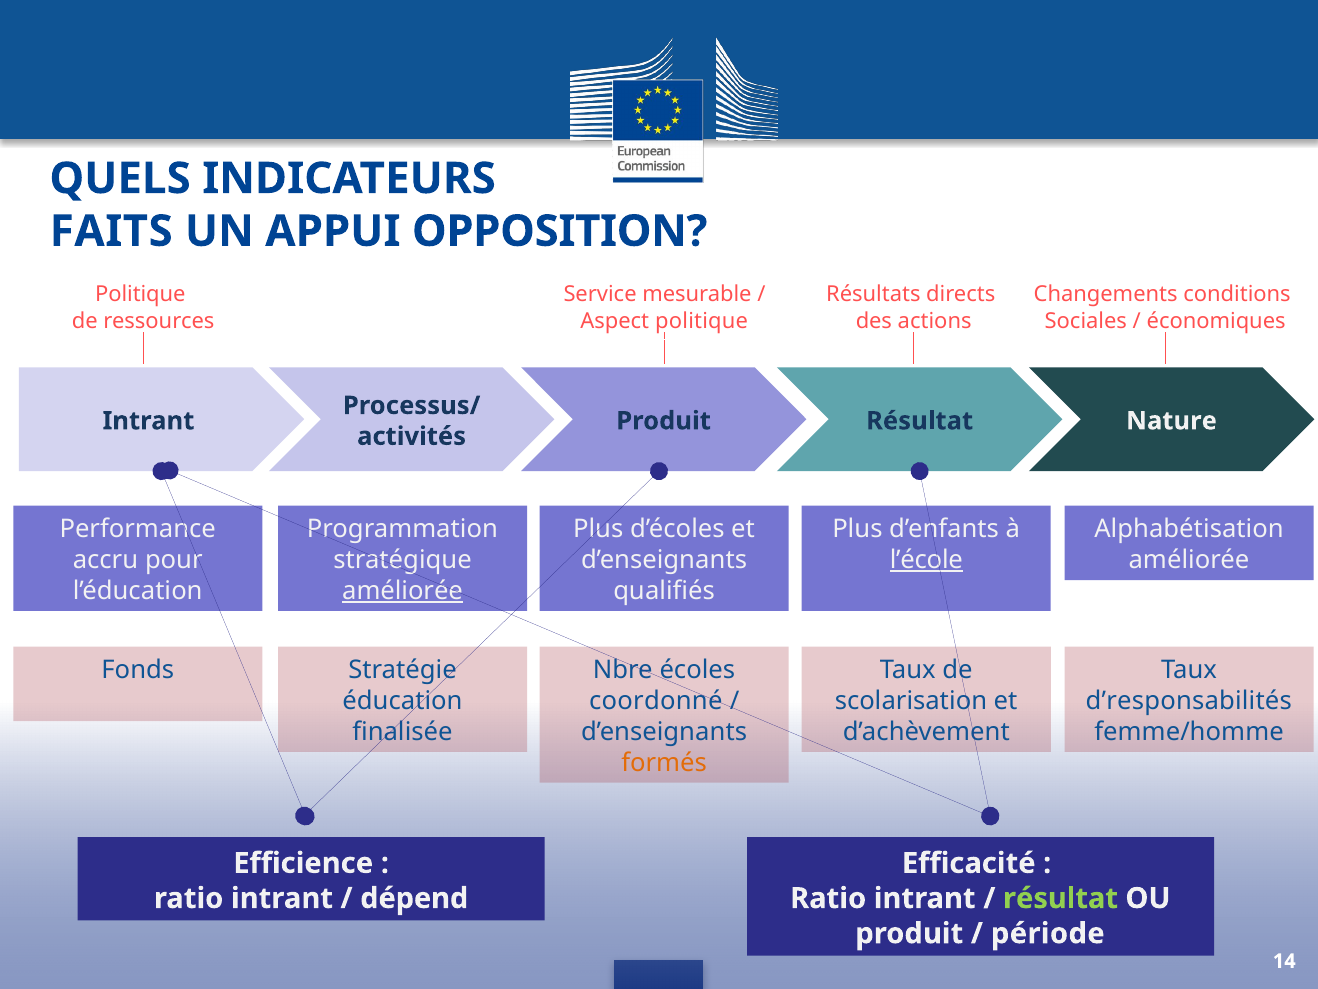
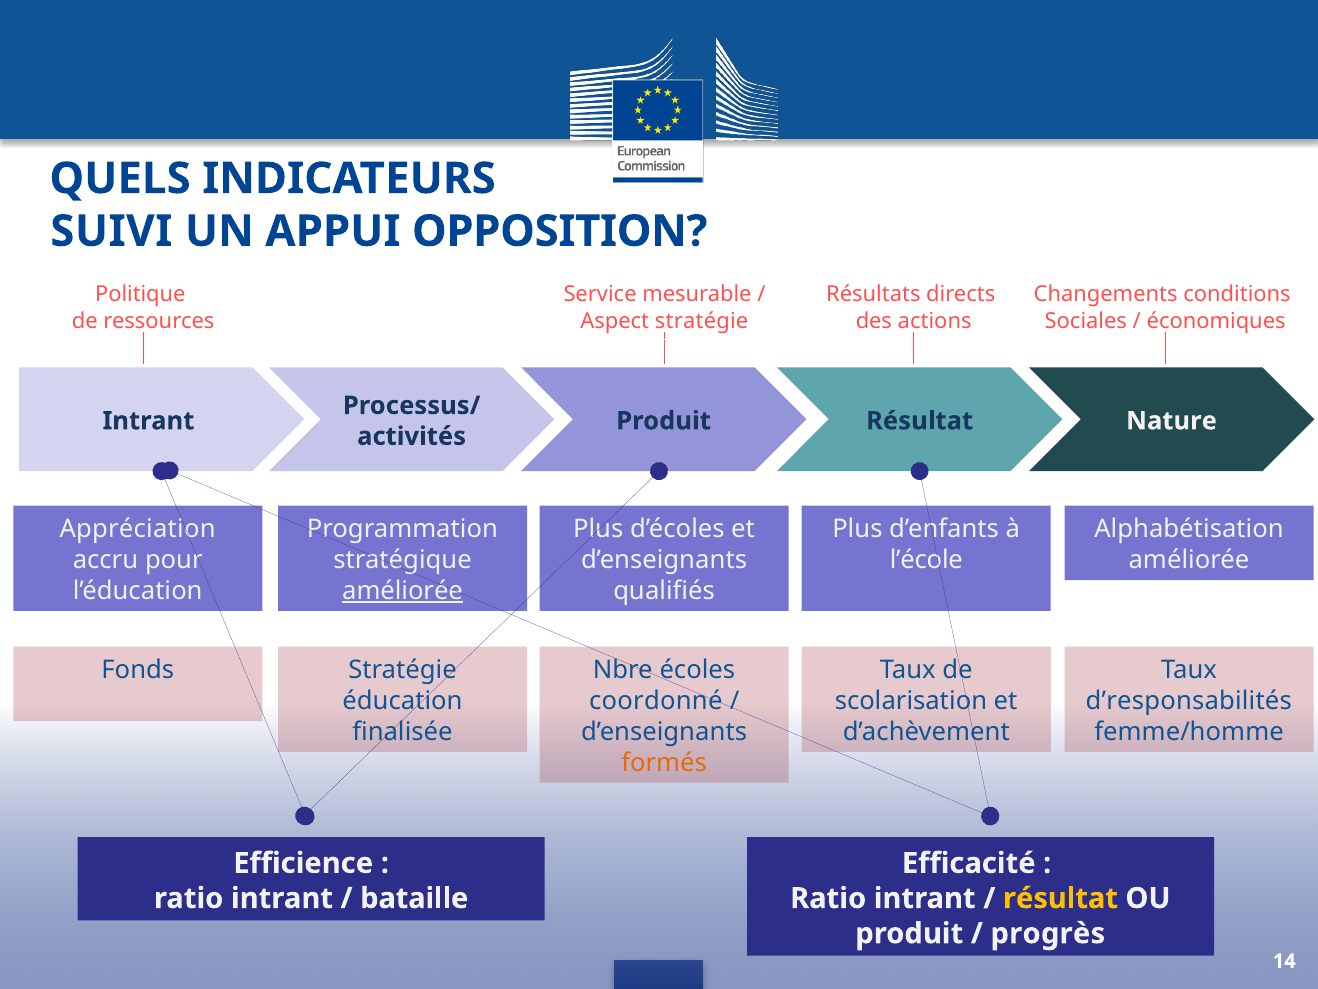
FAITS: FAITS -> SUIVI
Aspect politique: politique -> stratégie
Performance: Performance -> Appréciation
l’école underline: present -> none
dépend: dépend -> bataille
résultat at (1061, 898) colour: light green -> yellow
période: période -> progrès
